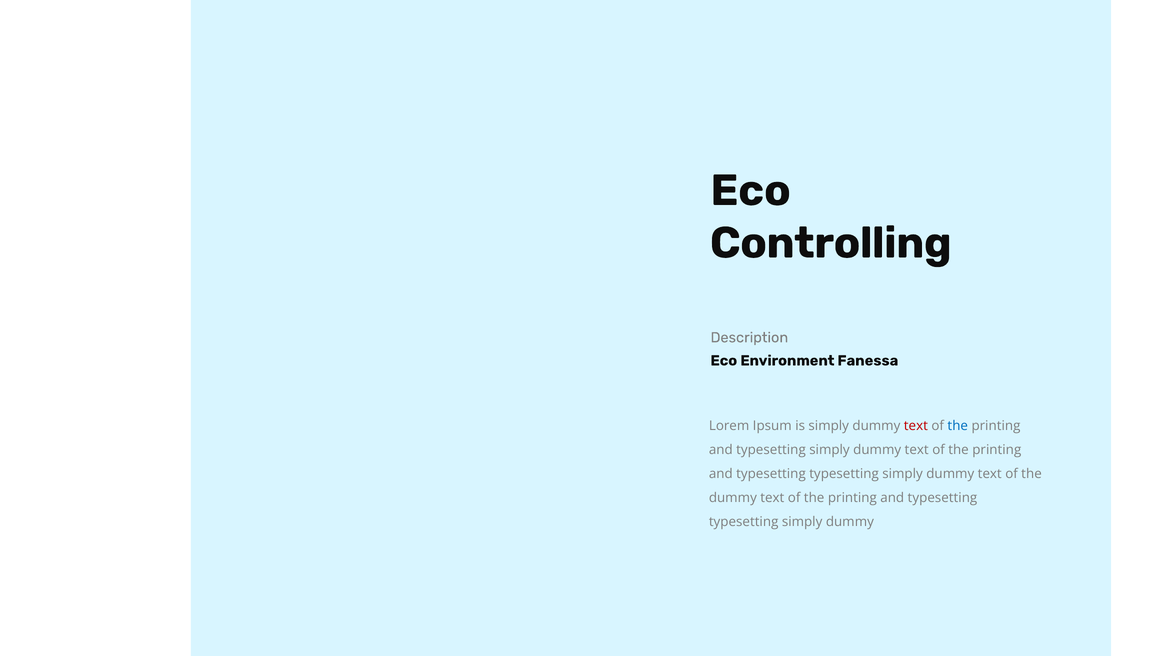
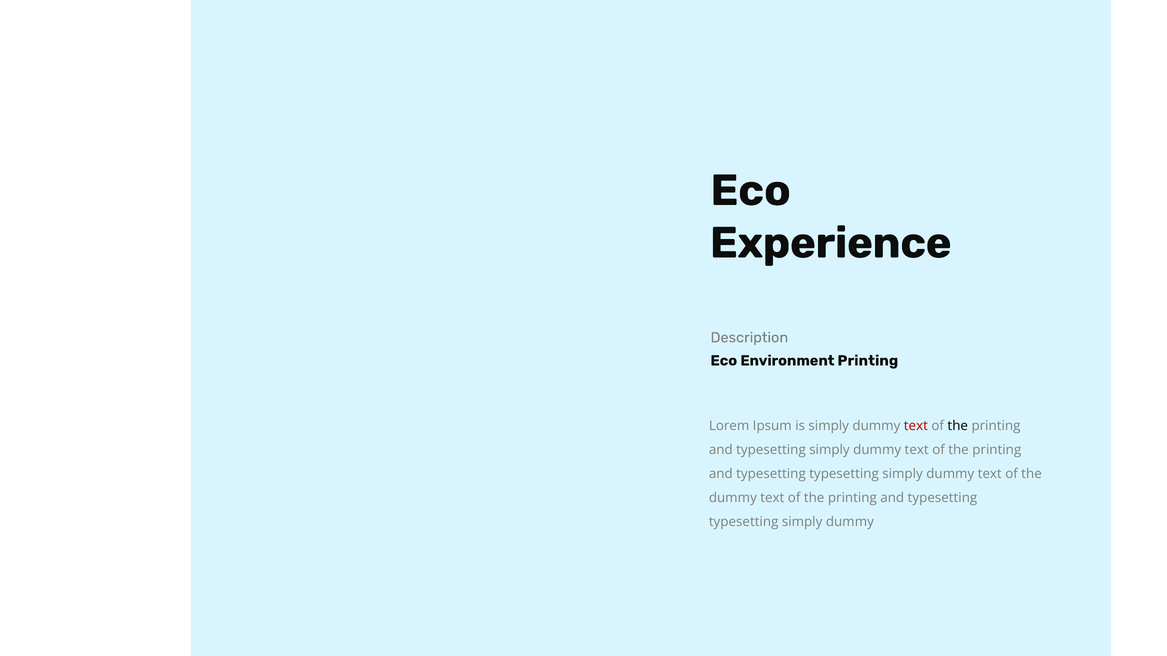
Controlling: Controlling -> Experience
Environment Fanessa: Fanessa -> Printing
the at (958, 426) colour: blue -> black
